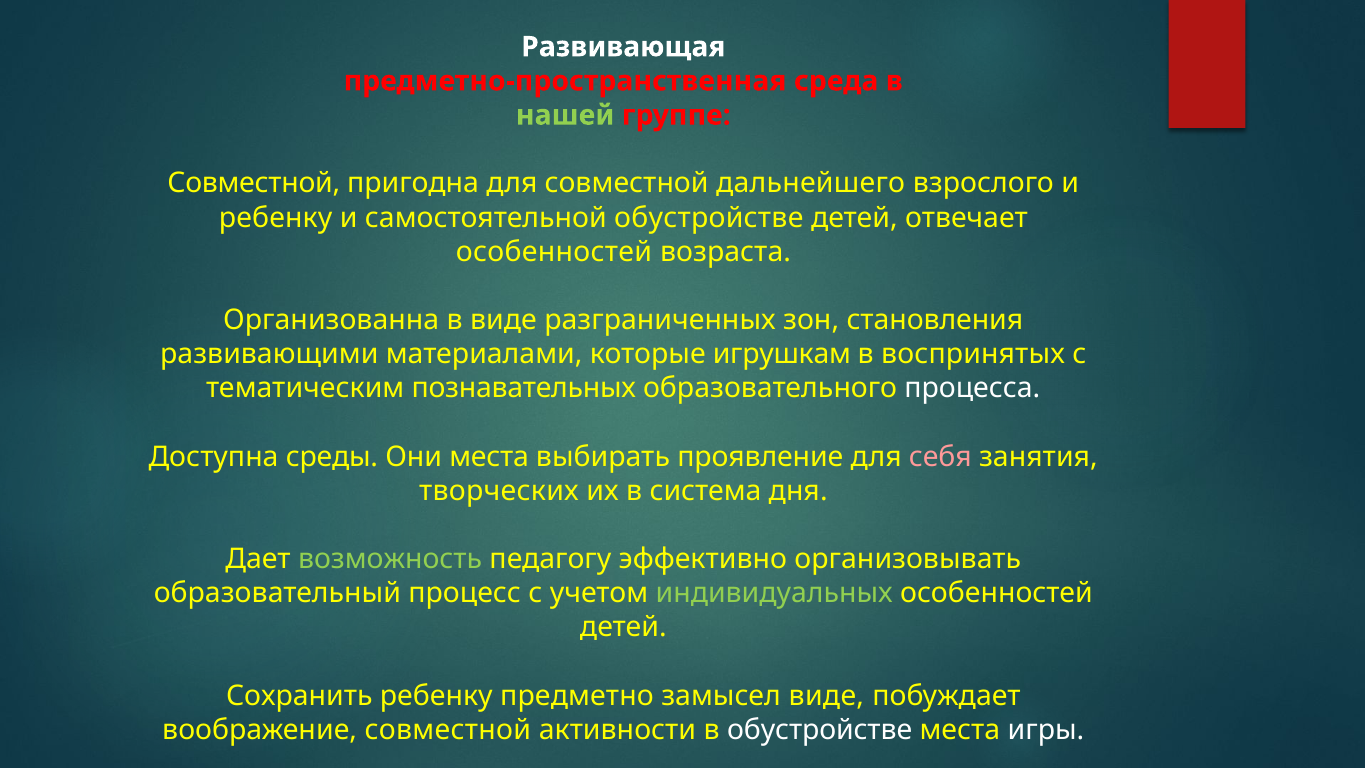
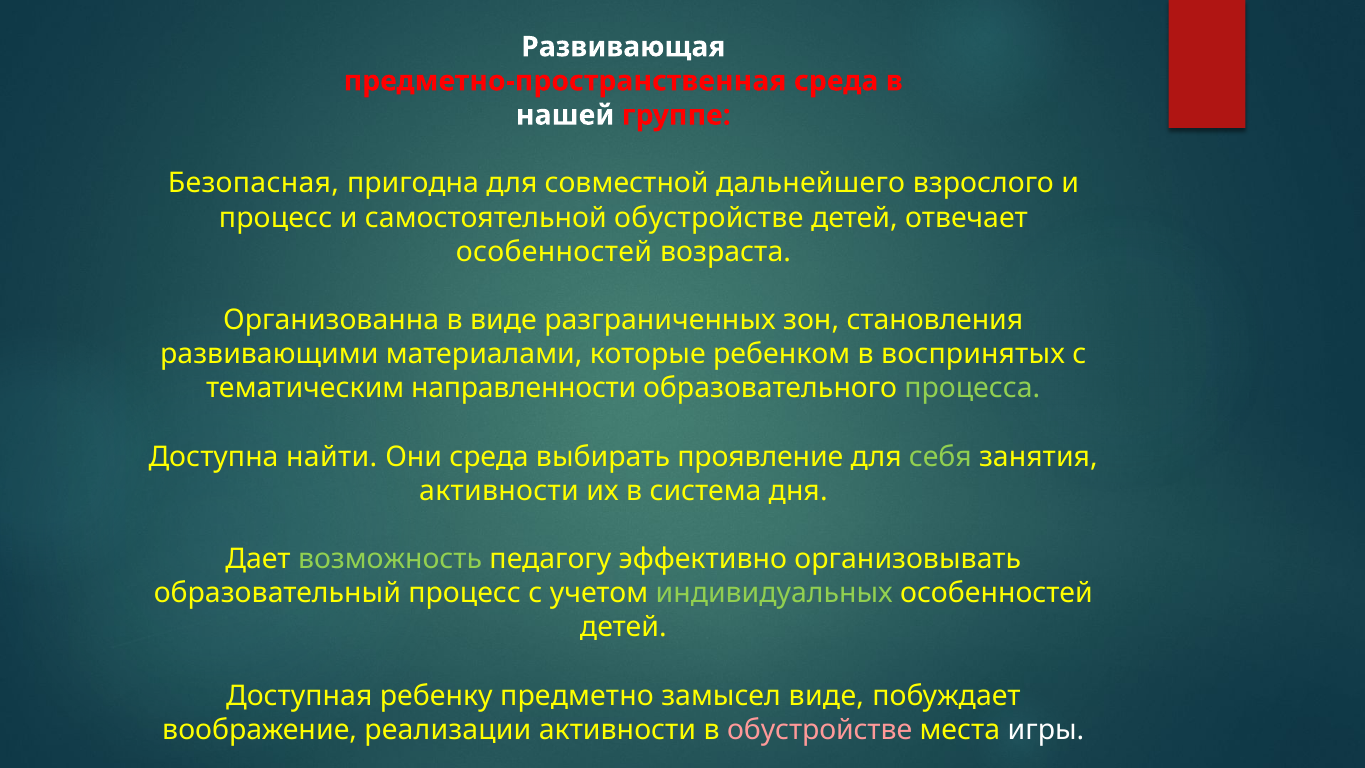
нашей colour: light green -> white
Совместной at (254, 183): Совместной -> Безопасная
ребенку at (276, 218): ребенку -> процесс
игрушкам: игрушкам -> ребенком
познавательных: познавательных -> направленности
процесса colour: white -> light green
среды: среды -> найти
Они места: места -> среда
себя colour: pink -> light green
творческих at (499, 491): творческих -> активности
Сохранить: Сохранить -> Доступная
воображение совместной: совместной -> реализации
обустройстве at (820, 730) colour: white -> pink
